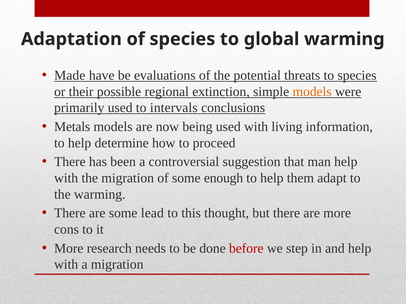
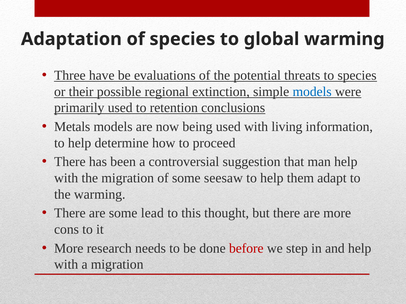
Made: Made -> Three
models at (312, 92) colour: orange -> blue
intervals: intervals -> retention
enough: enough -> seesaw
